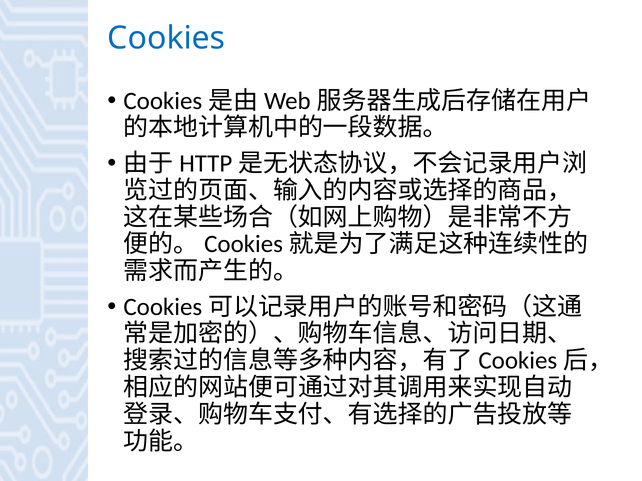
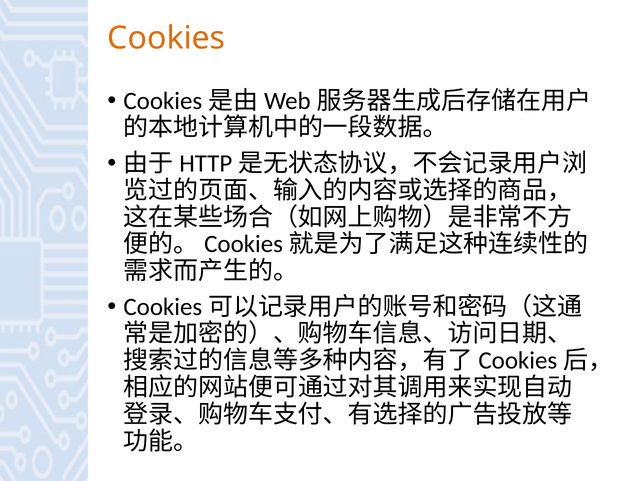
Cookies colour: blue -> orange
